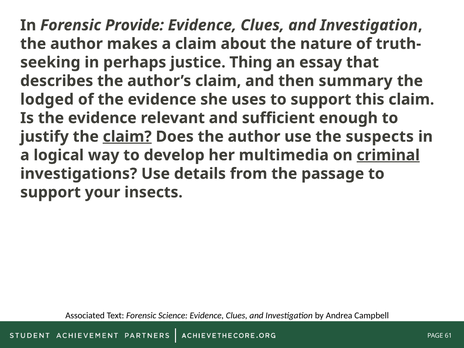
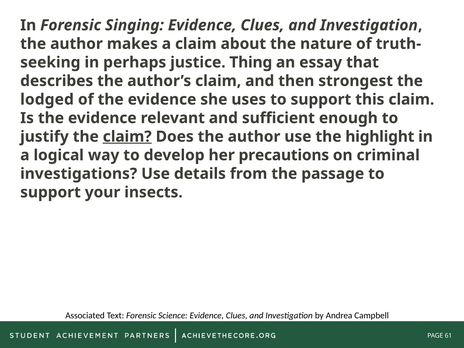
Provide: Provide -> Singing
summary: summary -> strongest
suspects: suspects -> highlight
multimedia: multimedia -> precautions
criminal underline: present -> none
